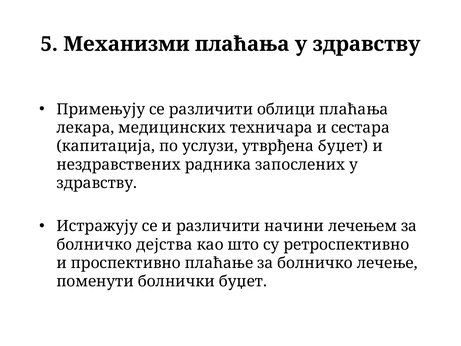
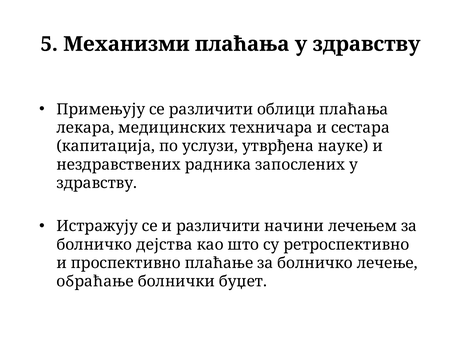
утврђена буџет: буџет -> науке
поменути: поменути -> обраћање
